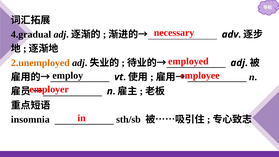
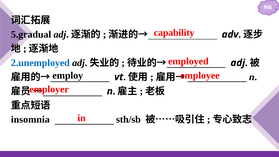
necessary: necessary -> capability
4.gradual: 4.gradual -> 5.gradual
2.unemployed colour: orange -> blue
